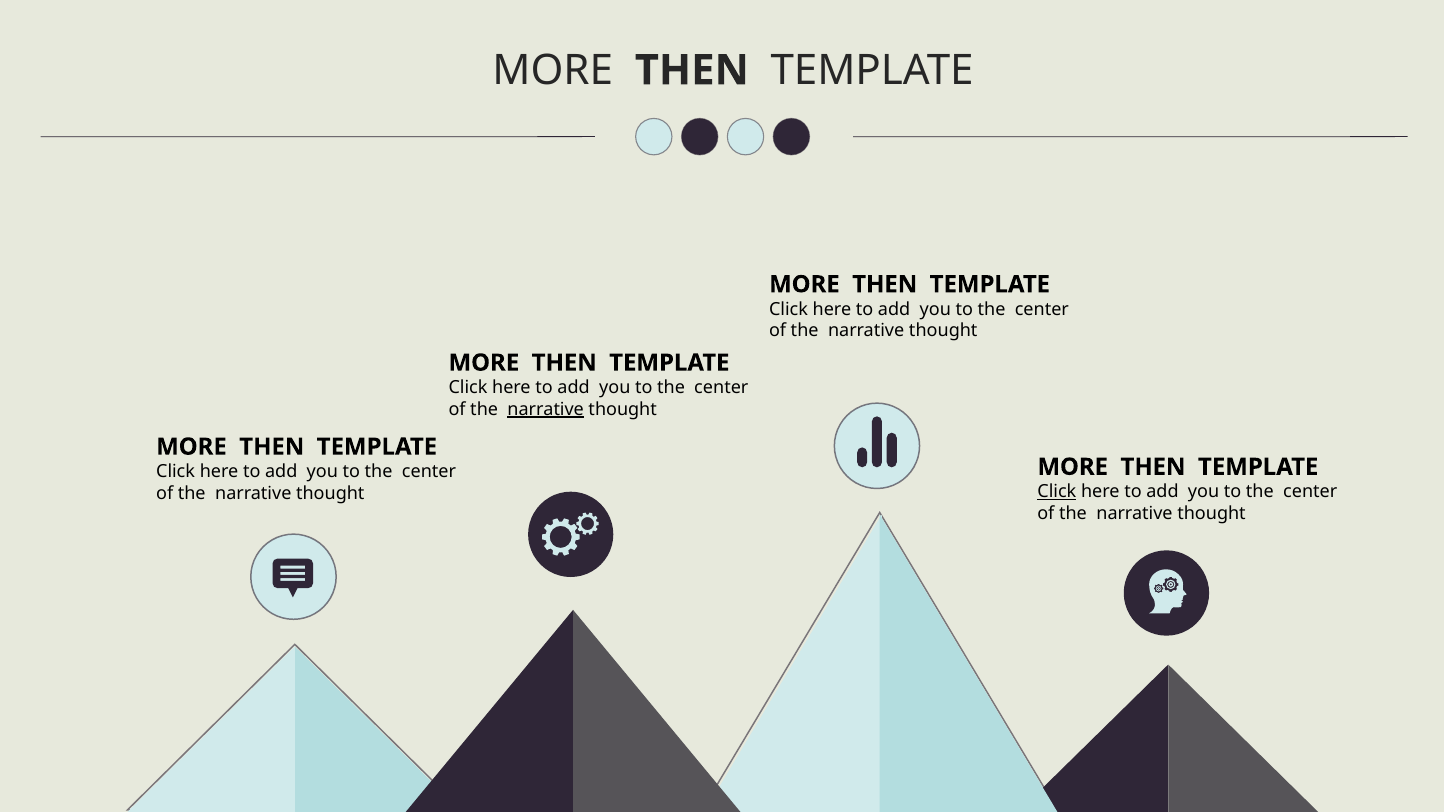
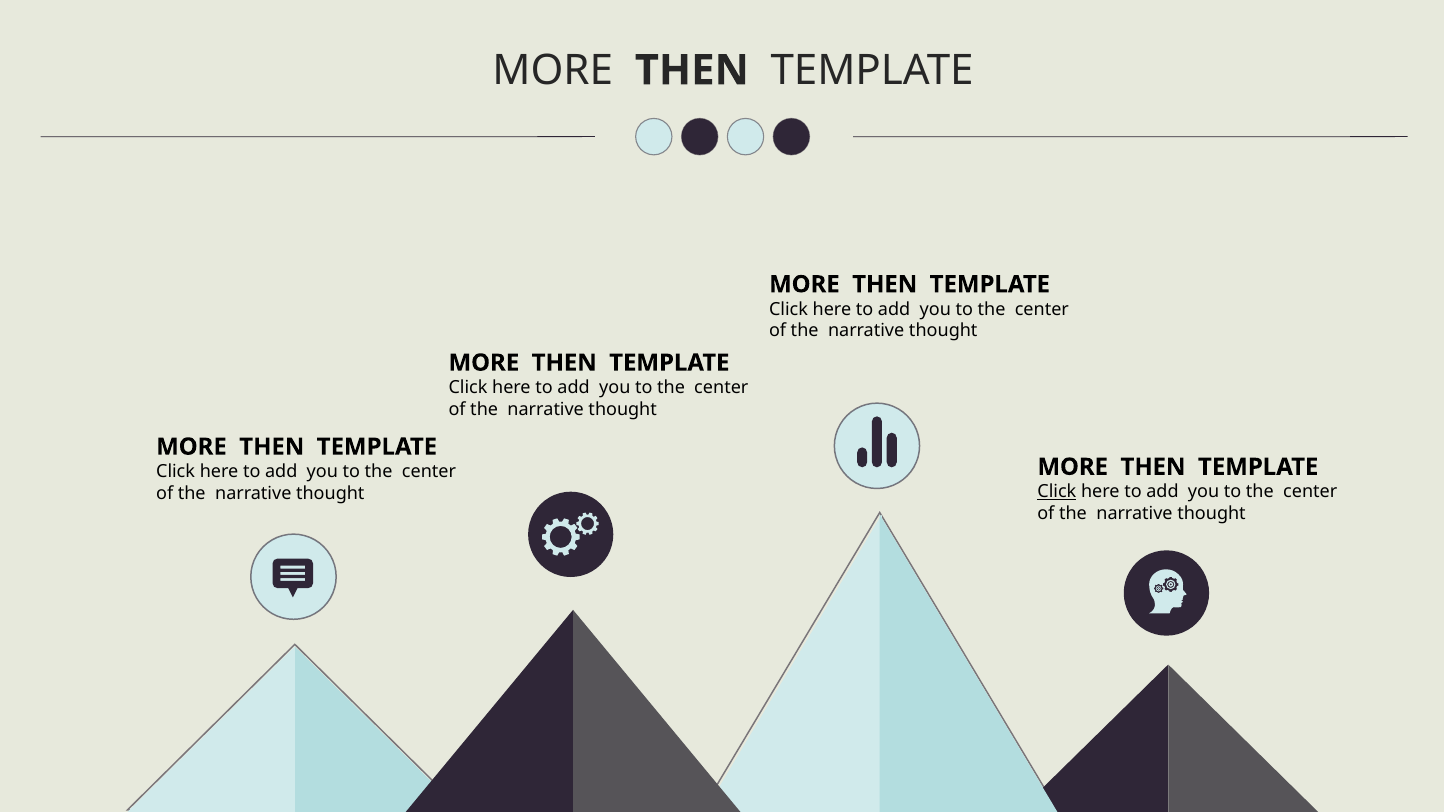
narrative at (546, 409) underline: present -> none
